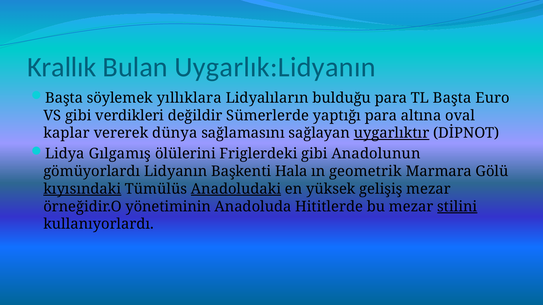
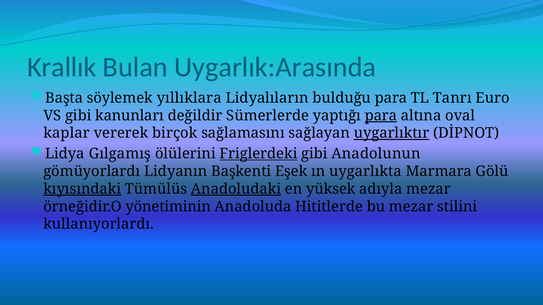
Uygarlık:Lidyanın: Uygarlık:Lidyanın -> Uygarlık:Arasında
TL Başta: Başta -> Tanrı
verdikleri: verdikleri -> kanunları
para at (381, 116) underline: none -> present
dünya: dünya -> birçok
Friglerdeki underline: none -> present
Hala: Hala -> Eşek
geometrik: geometrik -> uygarlıkta
gelişiş: gelişiş -> adıyla
stilini underline: present -> none
